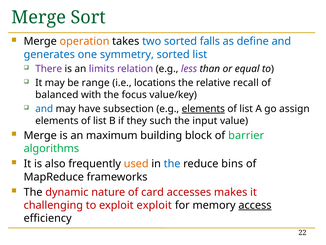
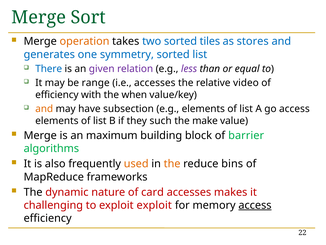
falls: falls -> tiles
define: define -> stores
There colour: purple -> blue
limits: limits -> given
i.e locations: locations -> accesses
recall: recall -> video
balanced at (57, 95): balanced -> efficiency
focus: focus -> when
and at (44, 109) colour: blue -> orange
elements at (203, 109) underline: present -> none
go assign: assign -> access
input: input -> make
the at (172, 164) colour: blue -> orange
